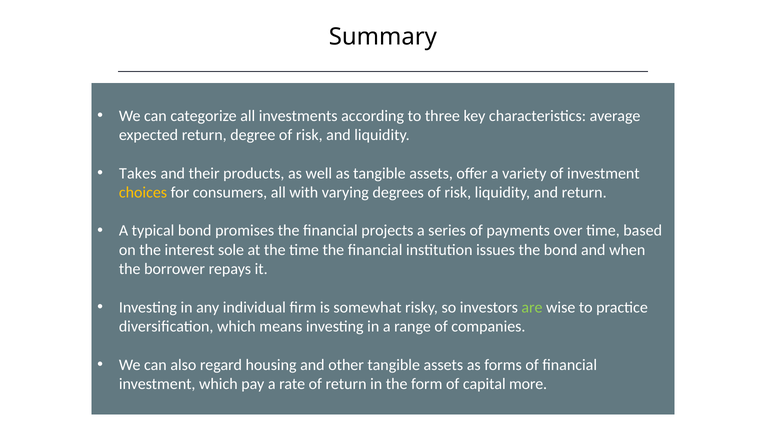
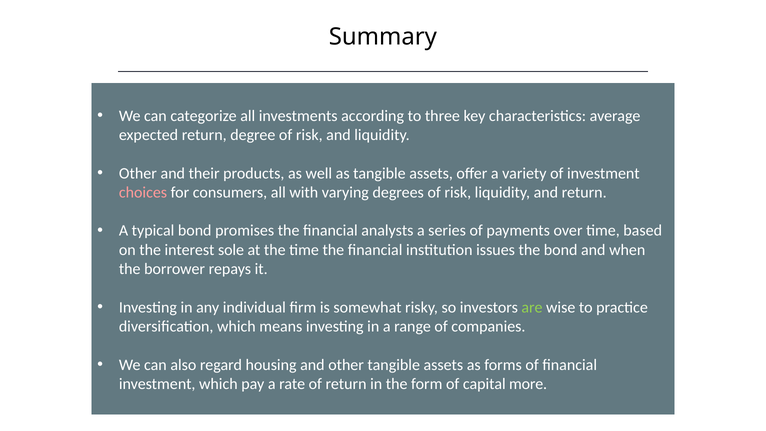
Takes at (138, 173): Takes -> Other
choices colour: yellow -> pink
projects: projects -> analysts
